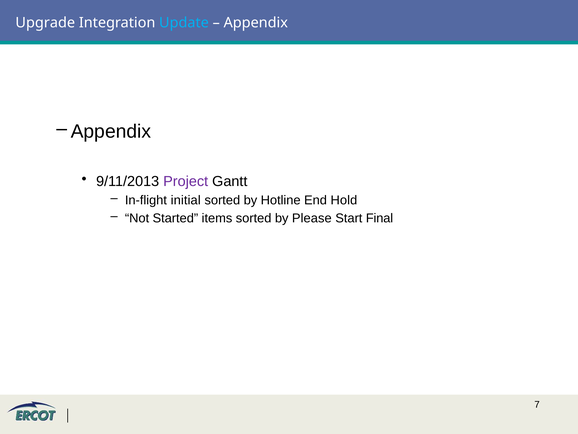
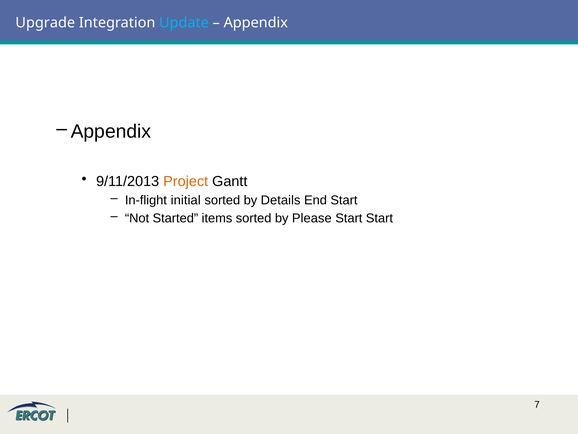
Project colour: purple -> orange
Hotline: Hotline -> Details
End Hold: Hold -> Start
Start Final: Final -> Start
